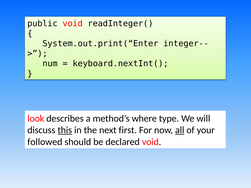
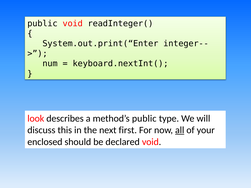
method’s where: where -> public
this underline: present -> none
followed: followed -> enclosed
